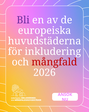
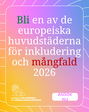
Bli colour: purple -> green
